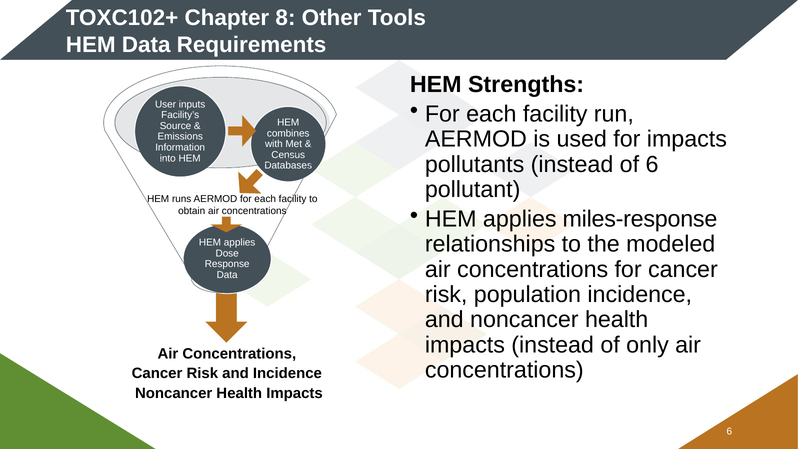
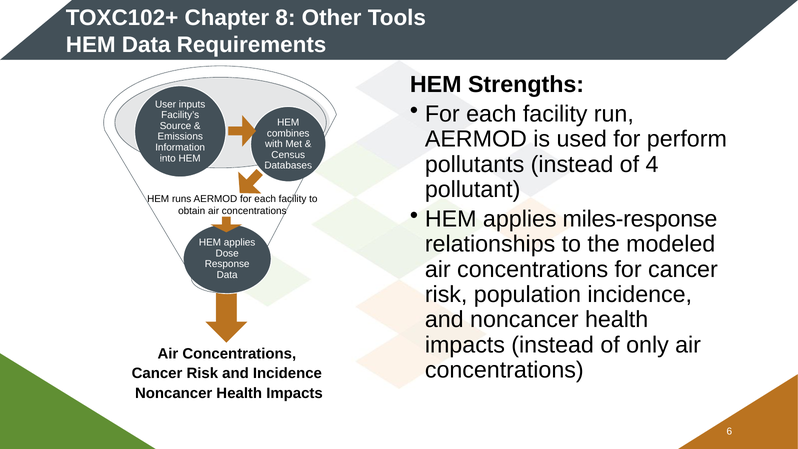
for impacts: impacts -> perform
of 6: 6 -> 4
